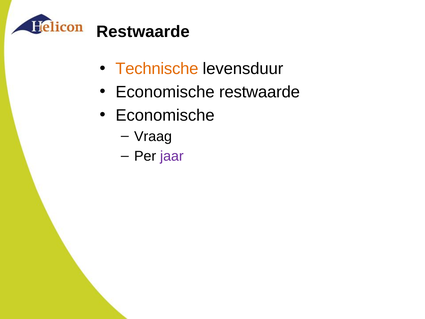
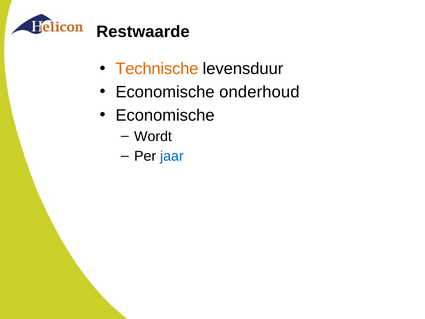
Economische restwaarde: restwaarde -> onderhoud
Vraag: Vraag -> Wordt
jaar colour: purple -> blue
